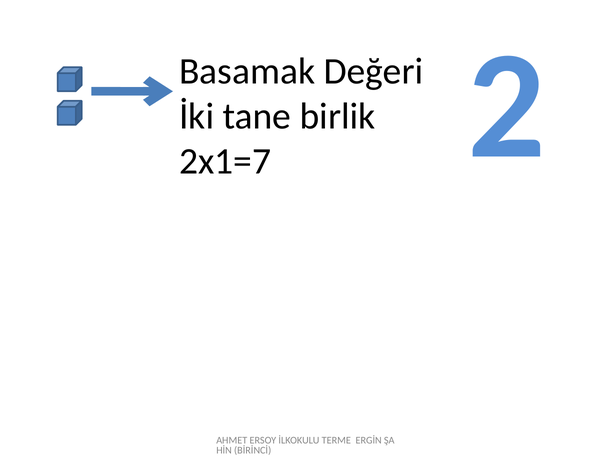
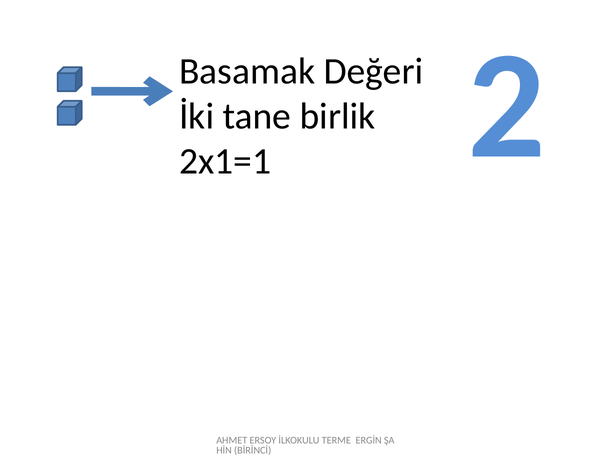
2x1=7: 2x1=7 -> 2x1=1
